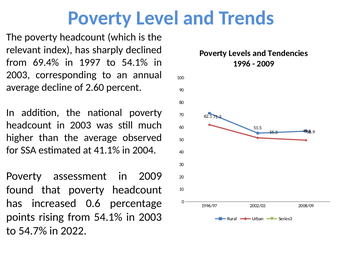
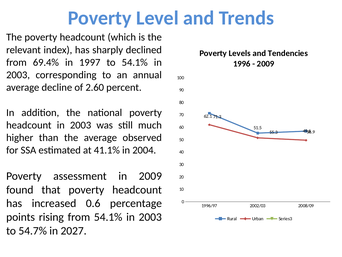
2022: 2022 -> 2027
